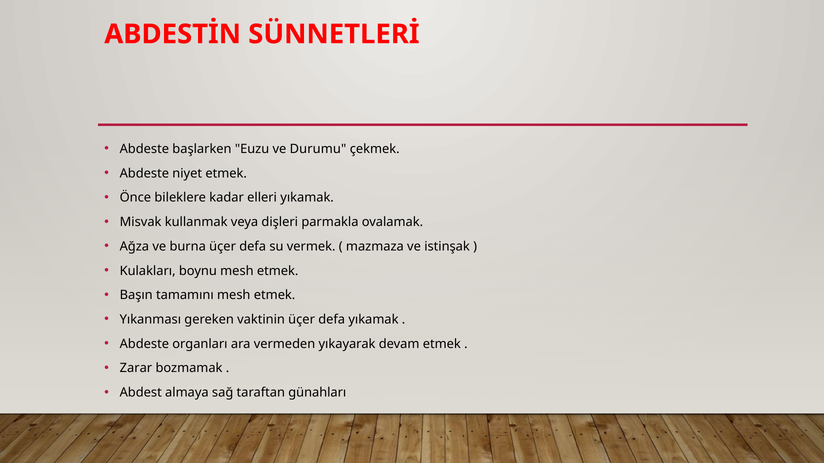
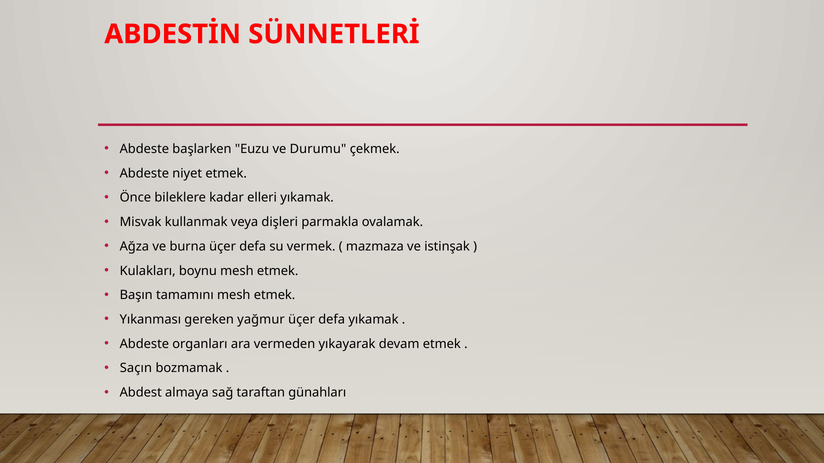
vaktinin: vaktinin -> yağmur
Zarar: Zarar -> Saçın
